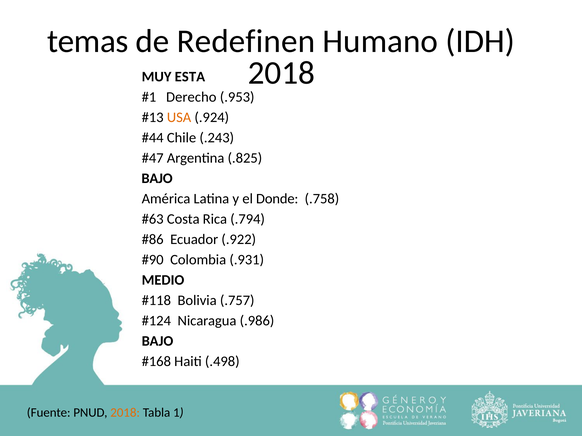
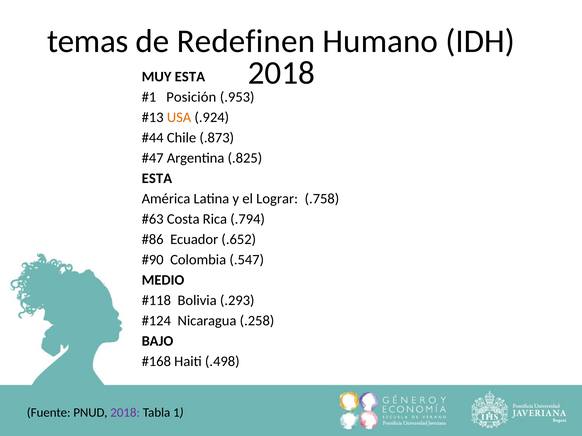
Derecho: Derecho -> Posición
.243: .243 -> .873
BAJO at (157, 179): BAJO -> ESTA
Donde: Donde -> Lograr
.922: .922 -> .652
.931: .931 -> .547
.757: .757 -> .293
.986: .986 -> .258
2018 at (125, 413) colour: orange -> purple
